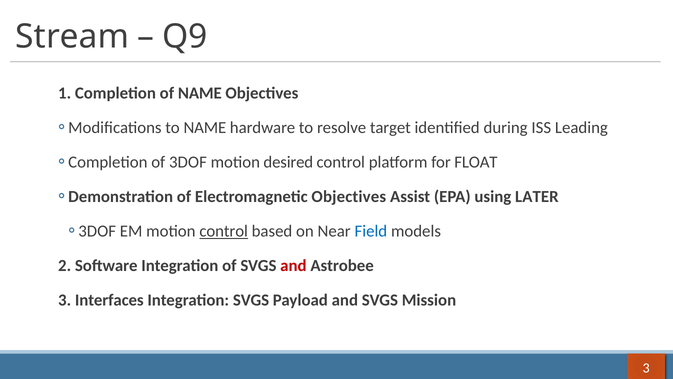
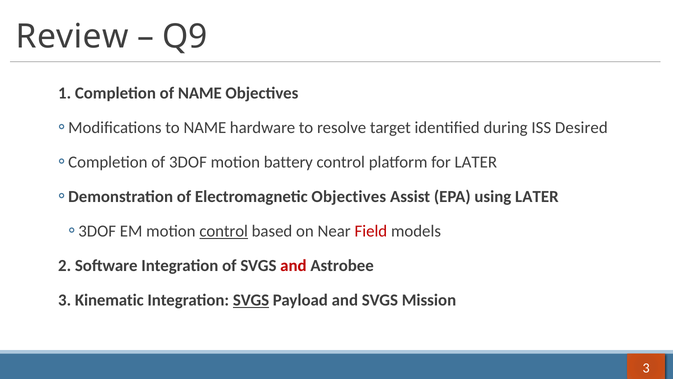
Stream: Stream -> Review
Leading: Leading -> Desired
desired: desired -> battery
for FLOAT: FLOAT -> LATER
Field colour: blue -> red
Interfaces: Interfaces -> Kinematic
SVGS at (251, 300) underline: none -> present
